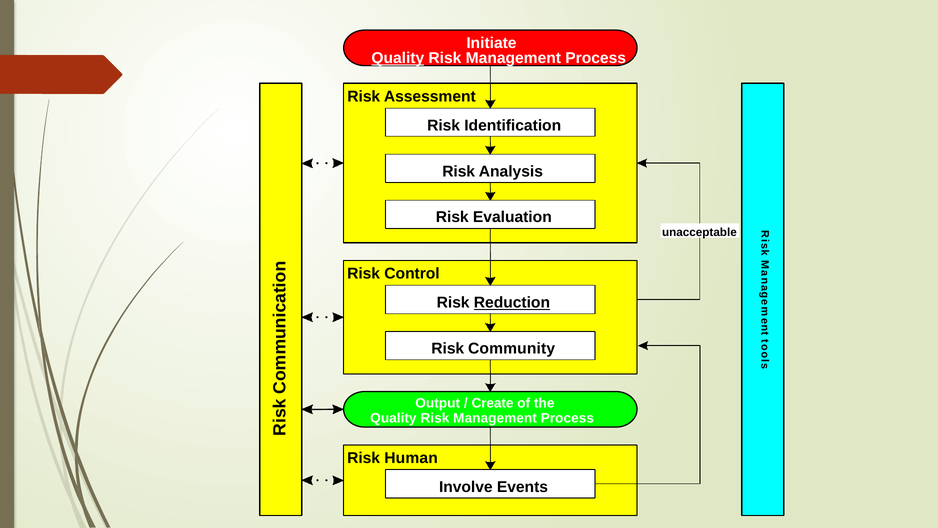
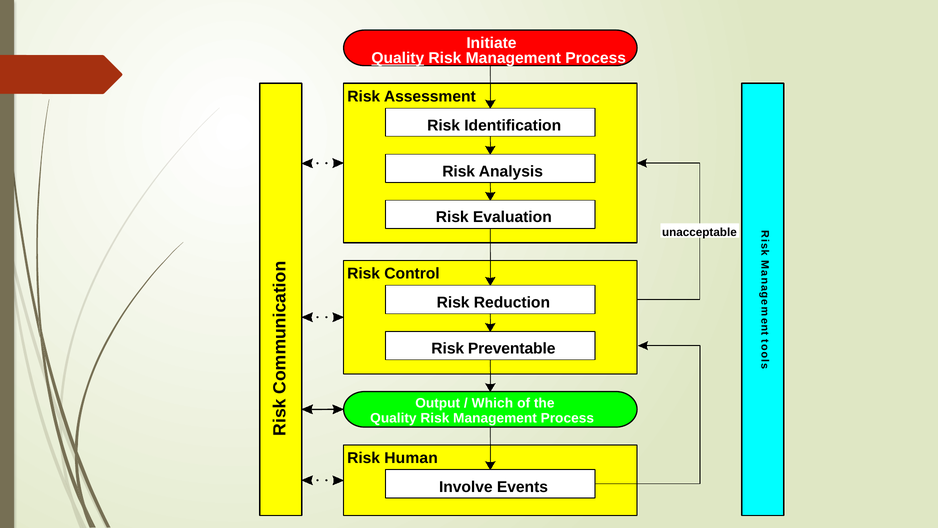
Reduction underline: present -> none
Community: Community -> Preventable
Create: Create -> Which
